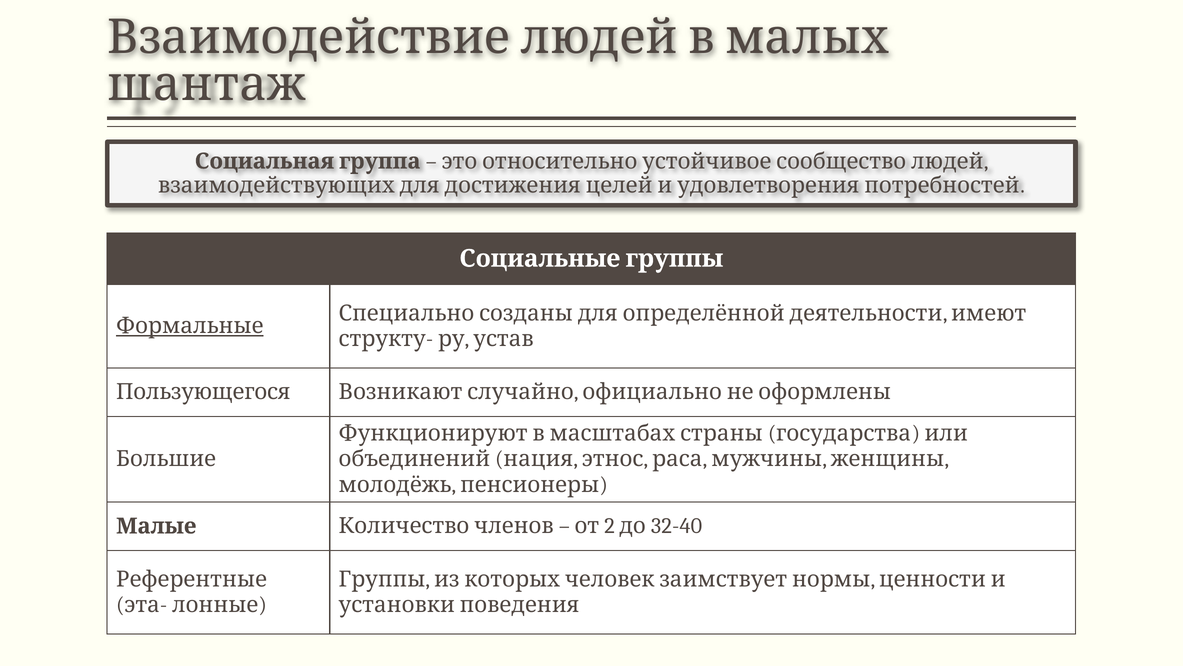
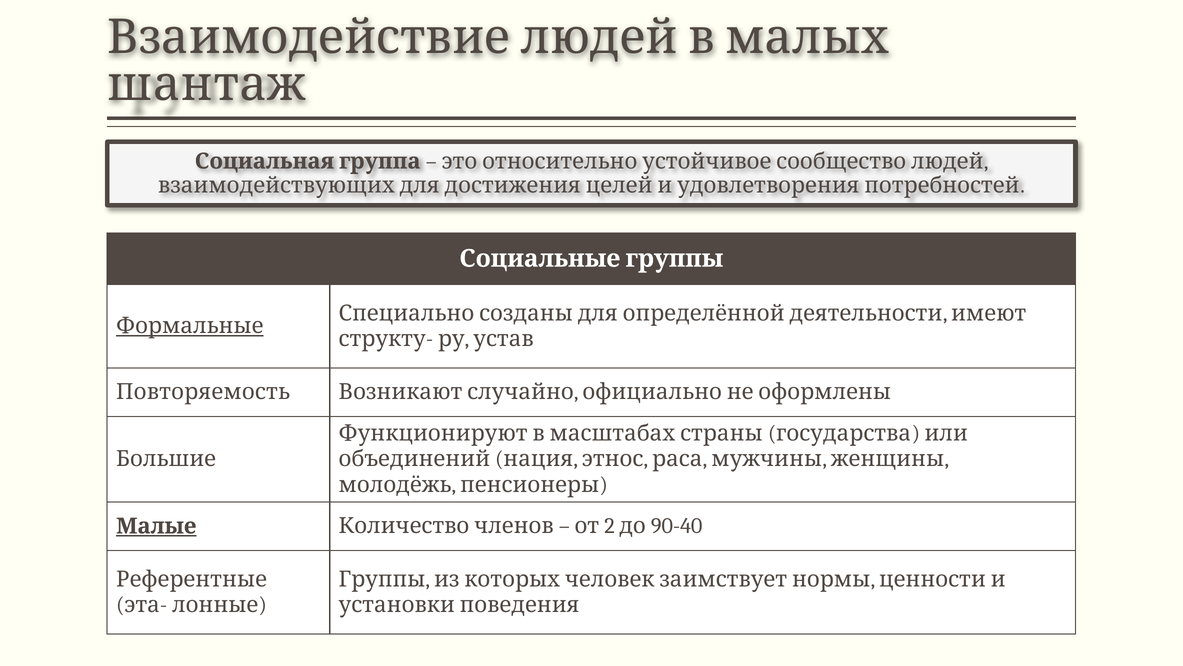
Пользующегося: Пользующегося -> Повторяемость
Малые underline: none -> present
32-40: 32-40 -> 90-40
